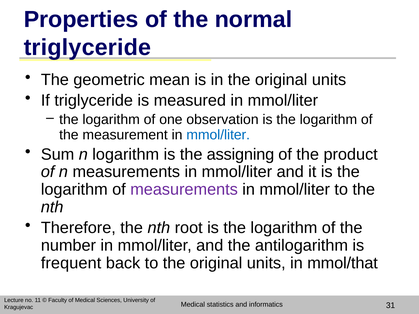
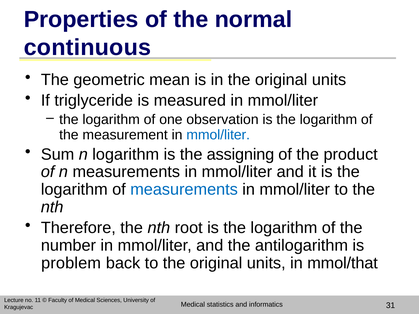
triglyceride at (87, 47): triglyceride -> continuous
measurements at (184, 190) colour: purple -> blue
frequent: frequent -> problem
